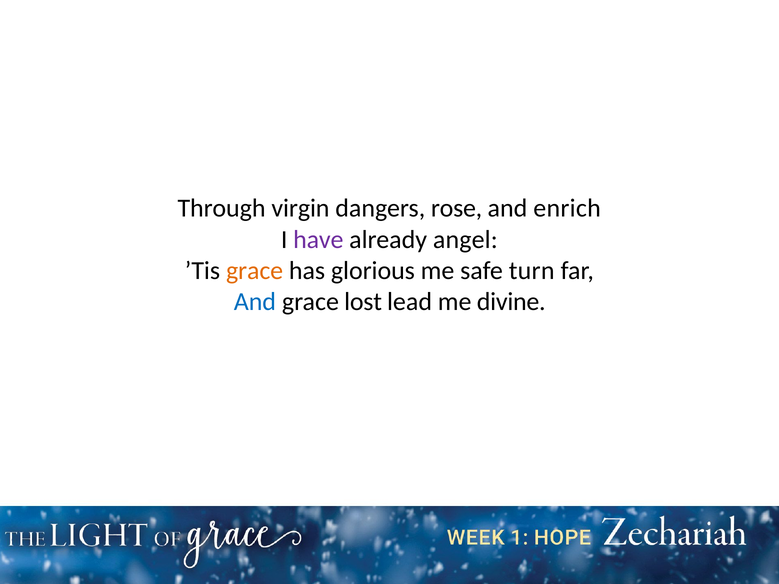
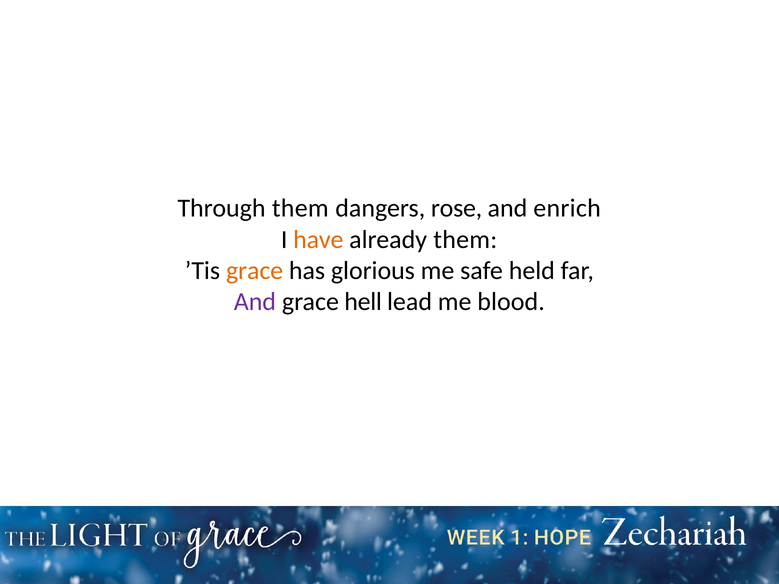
Through virgin: virgin -> them
have colour: purple -> orange
already angel: angel -> them
turn: turn -> held
And at (255, 302) colour: blue -> purple
lost: lost -> hell
divine: divine -> blood
